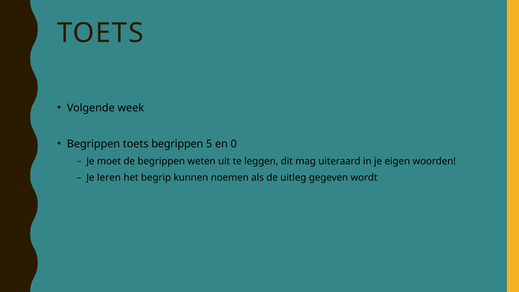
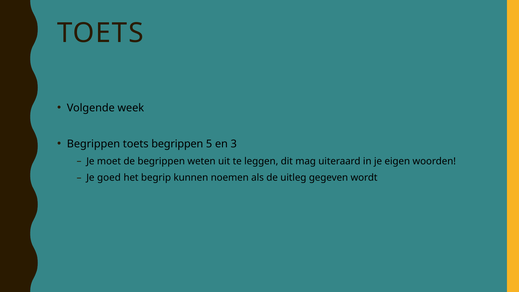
0: 0 -> 3
leren: leren -> goed
